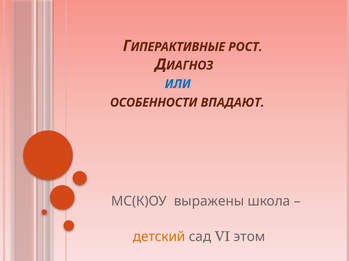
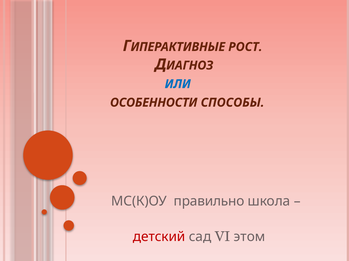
ВПАДАЮТ: ВПАДАЮТ -> СПОСОБЫ
выражены: выражены -> правильно
детский colour: orange -> red
